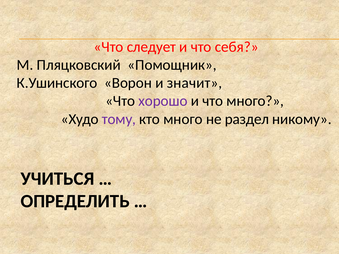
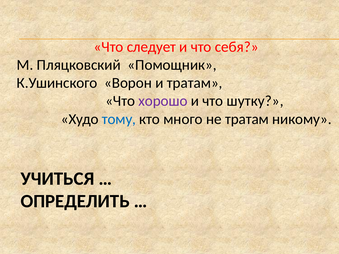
и значит: значит -> тратам
что много: много -> шутку
тому colour: purple -> blue
не раздел: раздел -> тратам
